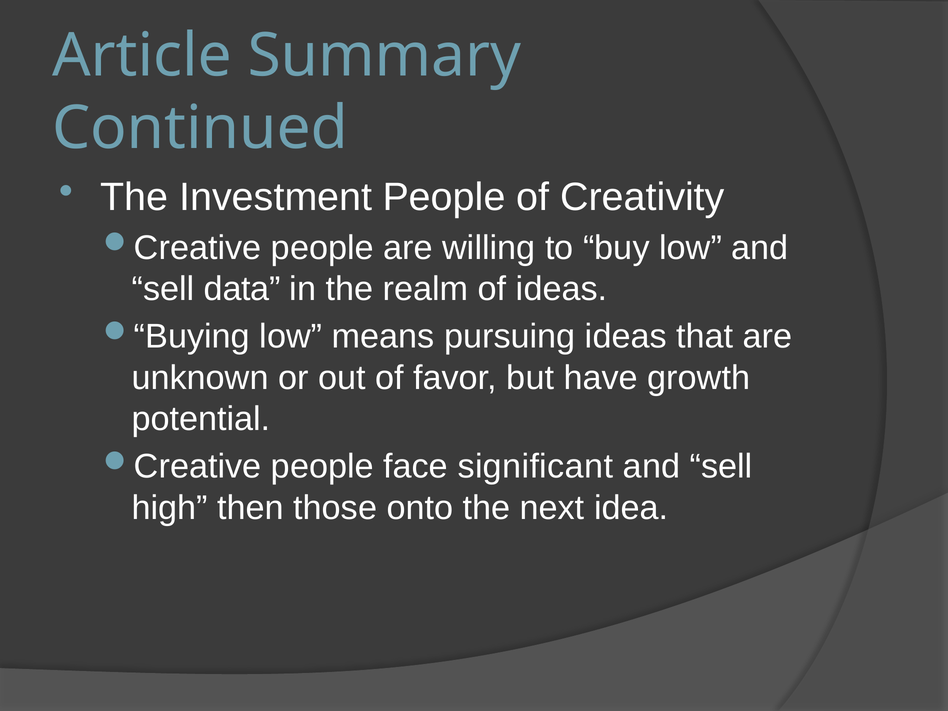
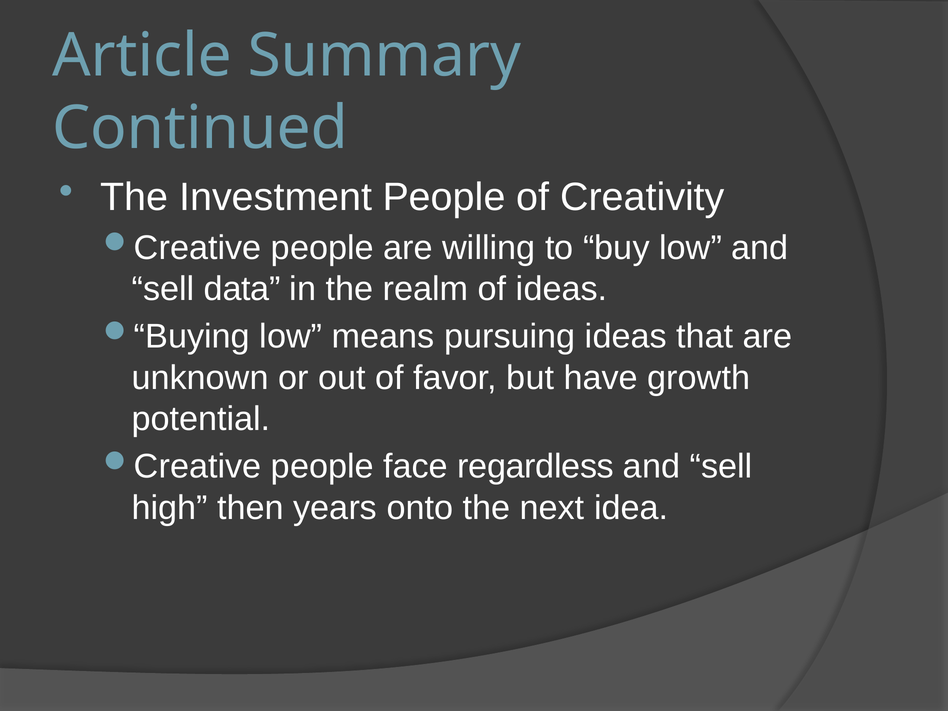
significant: significant -> regardless
those: those -> years
